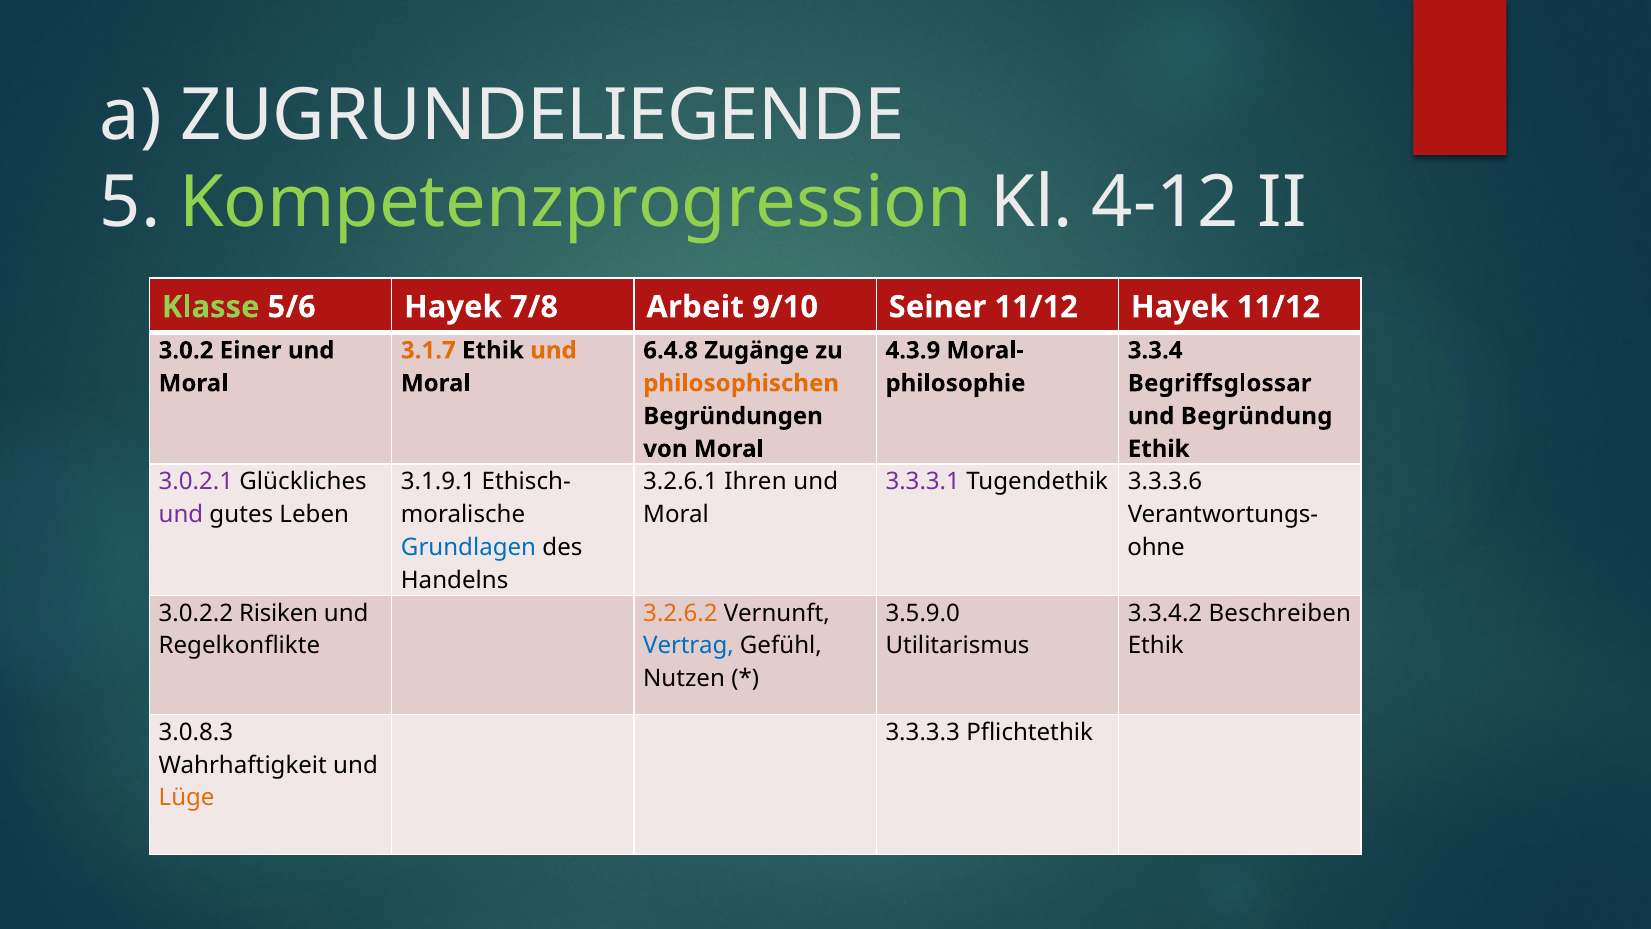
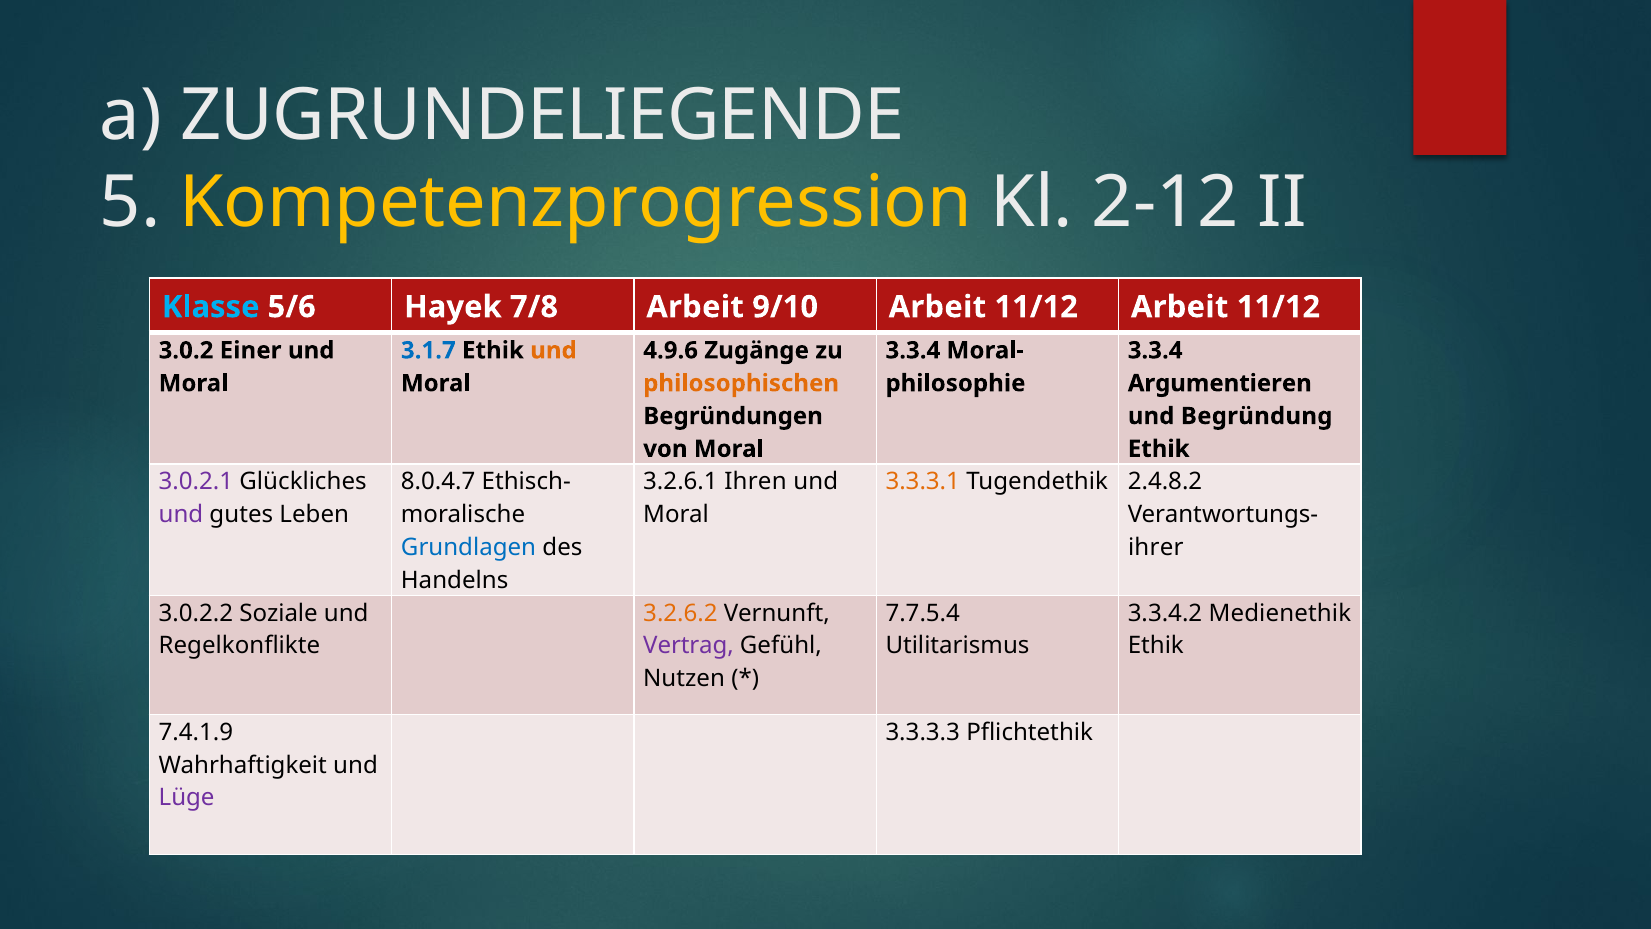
Kompetenzprogression colour: light green -> yellow
4-12: 4-12 -> 2-12
Klasse colour: light green -> light blue
9/10 Seiner: Seiner -> Arbeit
11/12 Hayek: Hayek -> Arbeit
3.1.7 colour: orange -> blue
6.4.8: 6.4.8 -> 4.9.6
4.3.9 at (913, 350): 4.3.9 -> 3.3.4
Begriffsglossar: Begriffsglossar -> Argumentieren
3.1.9.1: 3.1.9.1 -> 8.0.4.7
3.3.3.1 colour: purple -> orange
3.3.3.6: 3.3.3.6 -> 2.4.8.2
ohne: ohne -> ihrer
Risiken: Risiken -> Soziale
3.5.9.0: 3.5.9.0 -> 7.7.5.4
Beschreiben: Beschreiben -> Medienethik
Vertrag colour: blue -> purple
3.0.8.3: 3.0.8.3 -> 7.4.1.9
Lüge colour: orange -> purple
